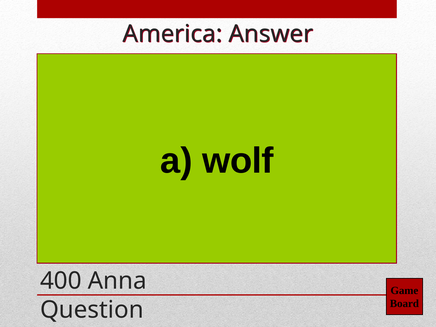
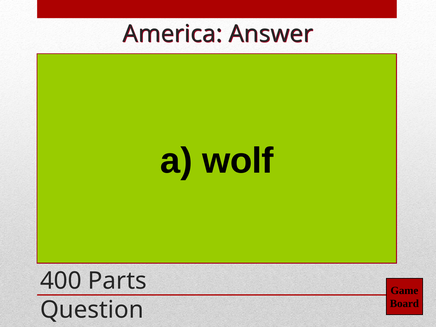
Anna: Anna -> Parts
